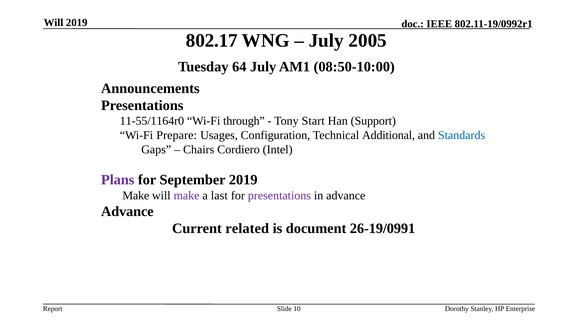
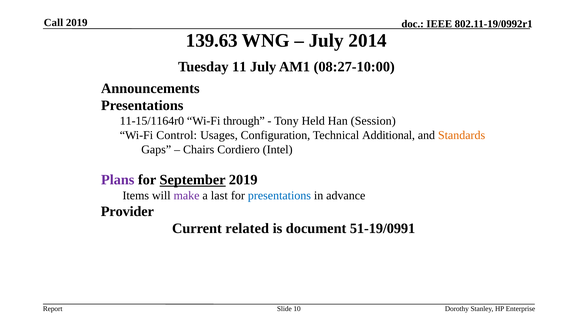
Will at (54, 23): Will -> Call
802.17: 802.17 -> 139.63
2005: 2005 -> 2014
64: 64 -> 11
08:50-10:00: 08:50-10:00 -> 08:27-10:00
11-55/1164r0: 11-55/1164r0 -> 11-15/1164r0
Start: Start -> Held
Support: Support -> Session
Prepare: Prepare -> Control
Standards colour: blue -> orange
September underline: none -> present
Make at (136, 196): Make -> Items
presentations at (279, 196) colour: purple -> blue
Advance at (127, 212): Advance -> Provider
26-19/0991: 26-19/0991 -> 51-19/0991
